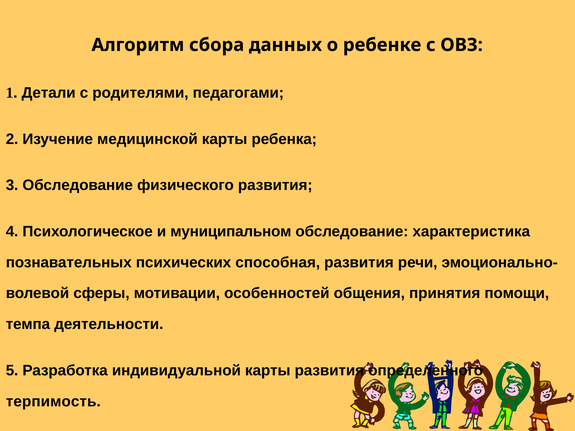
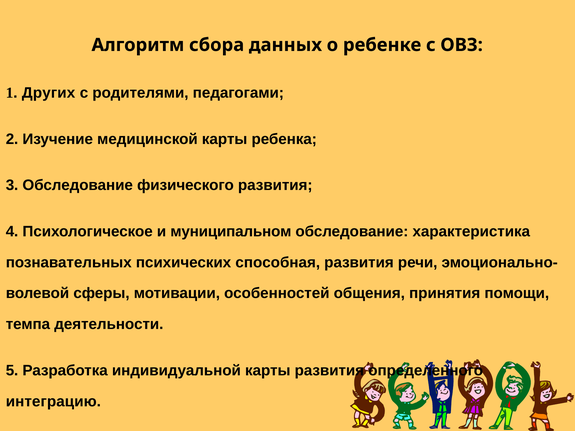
Детали: Детали -> Других
терпимость: терпимость -> интеграцию
